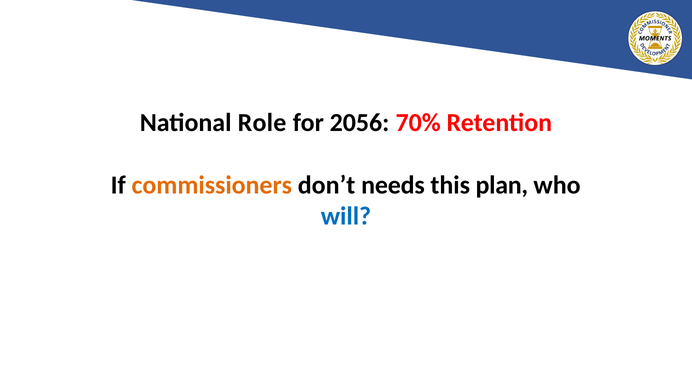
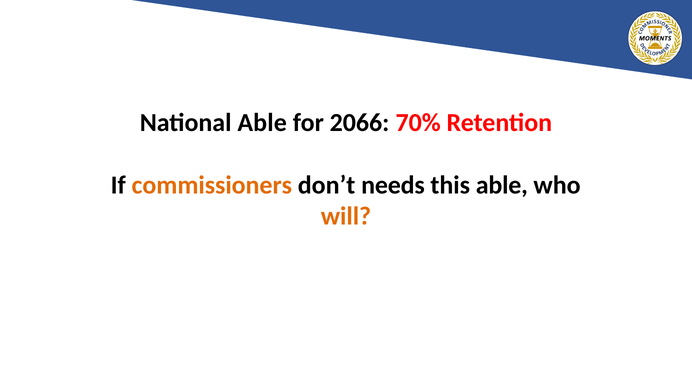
National Role: Role -> Able
2056: 2056 -> 2066
this plan: plan -> able
will colour: blue -> orange
